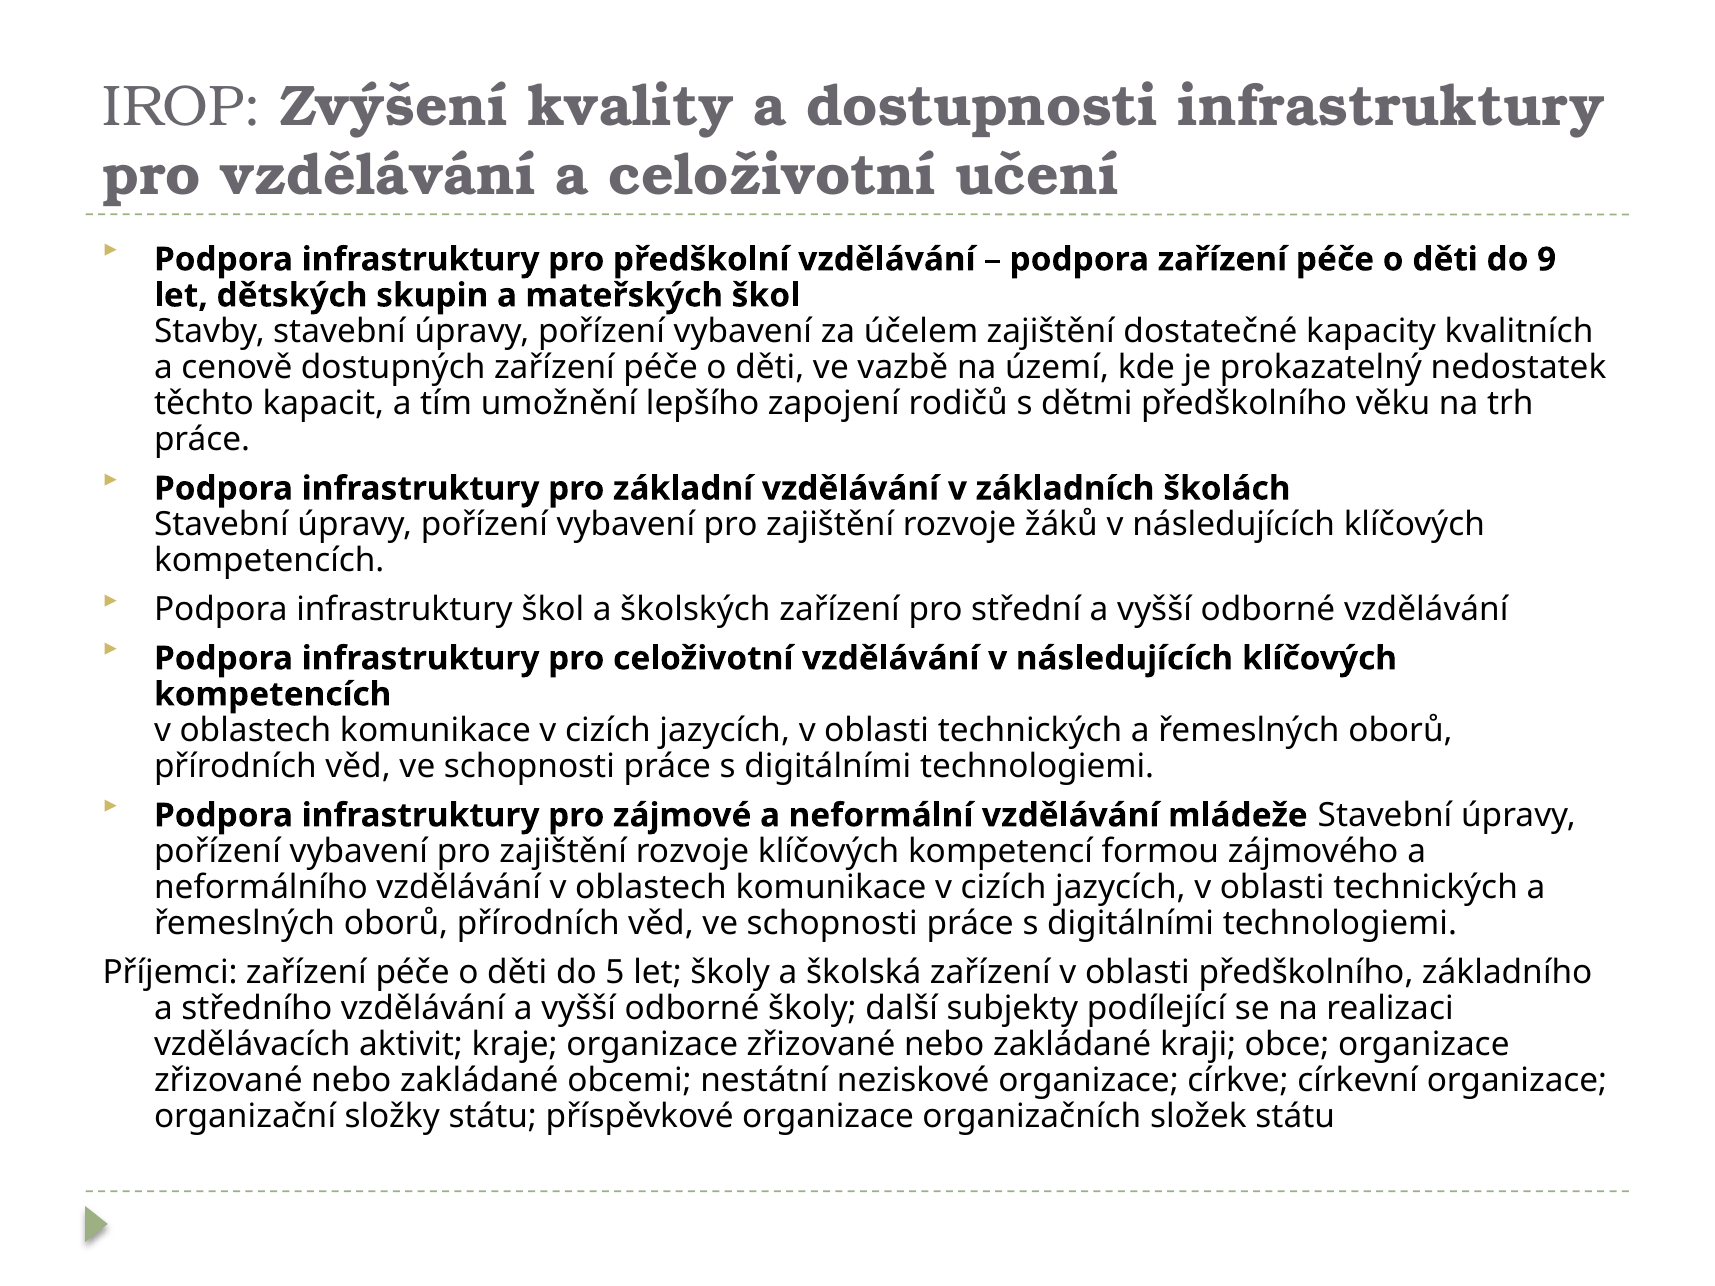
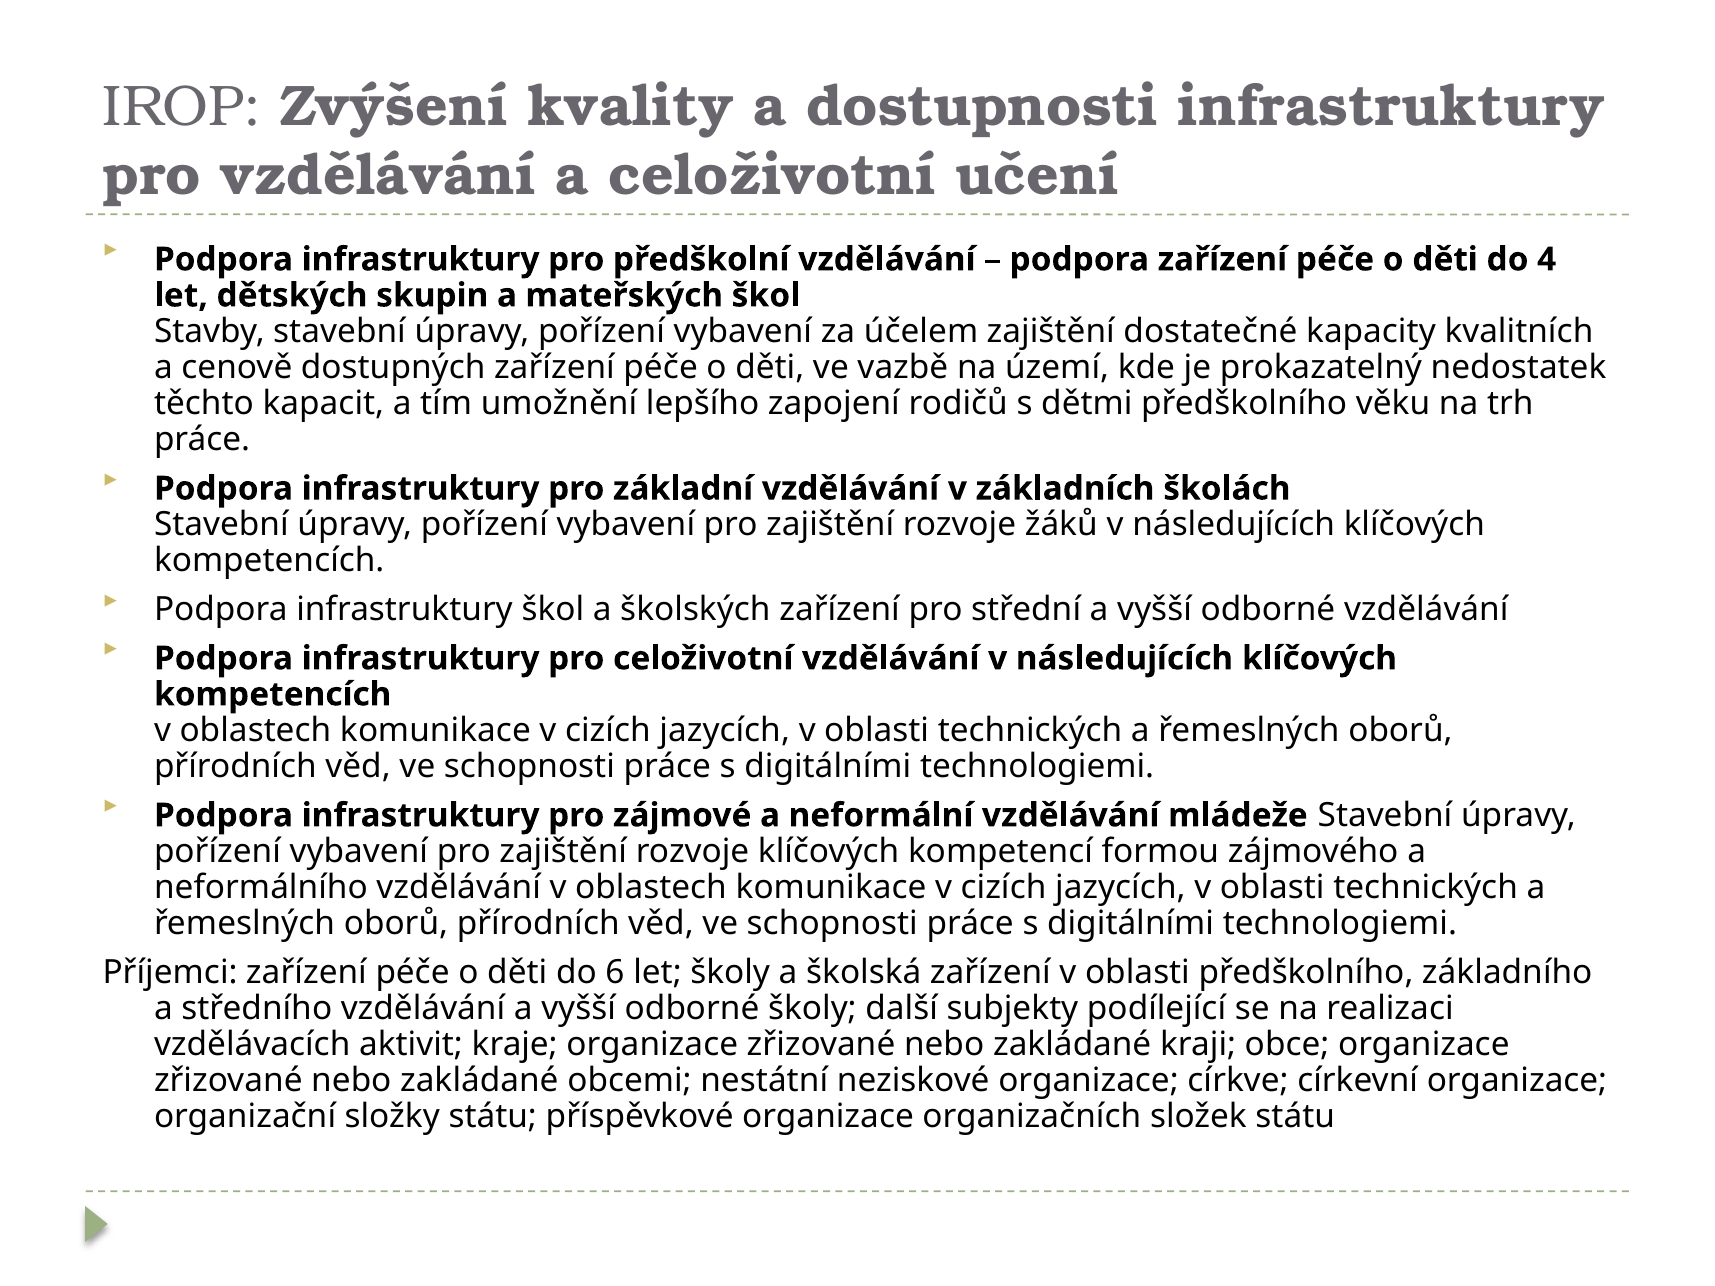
9: 9 -> 4
5: 5 -> 6
